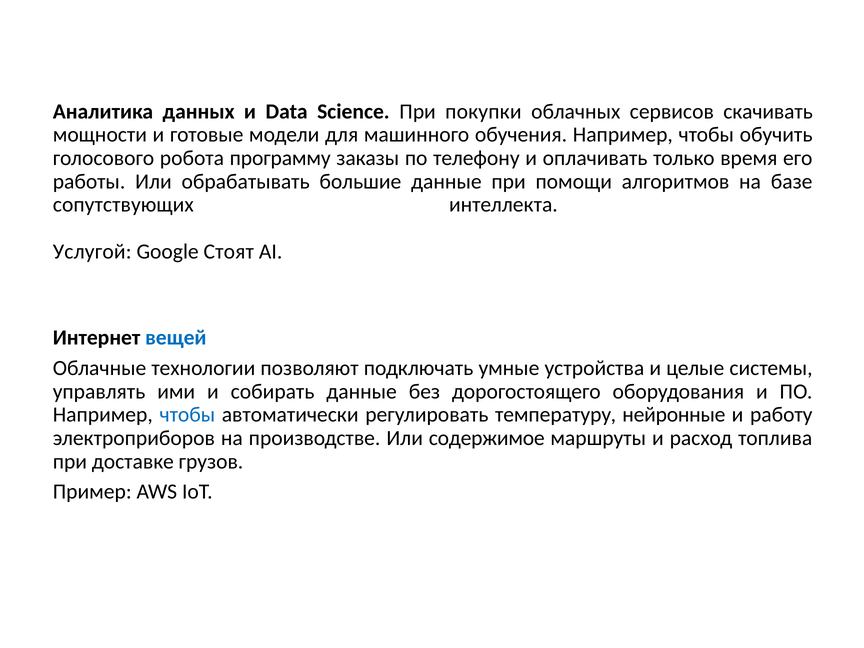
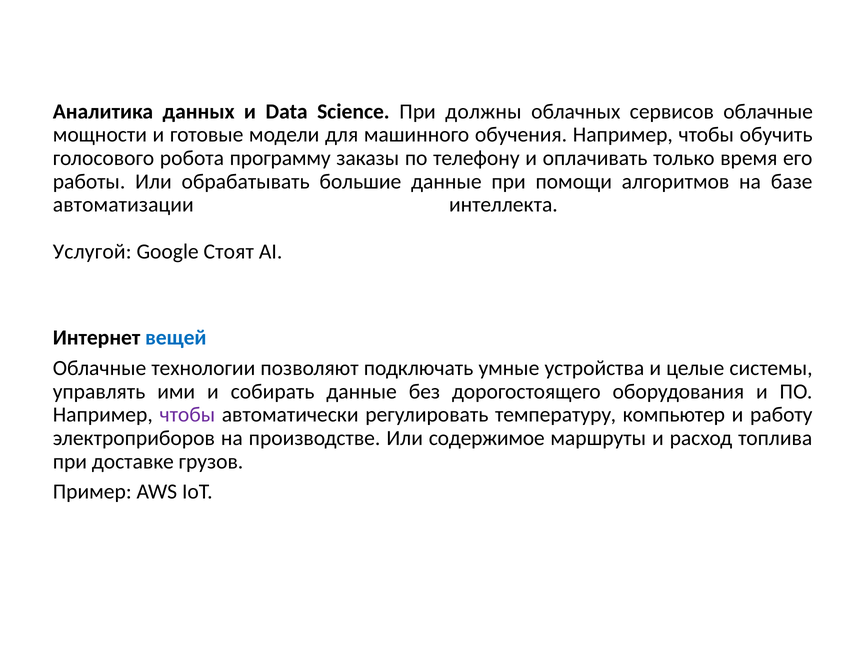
покупки: покупки -> должны
сервисов скачивать: скачивать -> облачные
сопутствующих: сопутствующих -> автоматизации
чтобы at (187, 415) colour: blue -> purple
нейронные: нейронные -> компьютер
